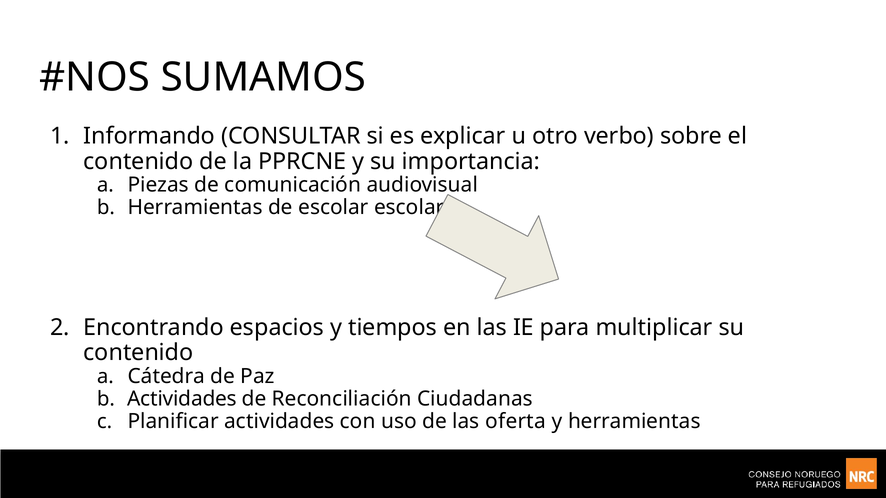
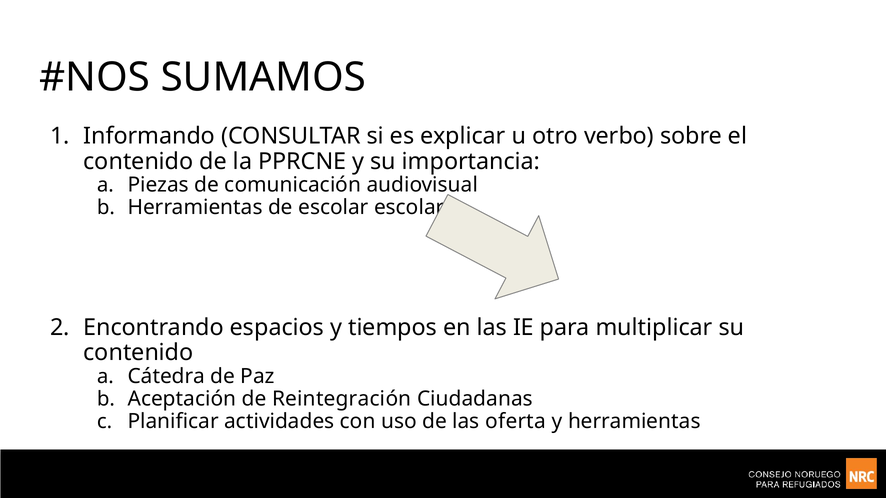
Actividades at (182, 399): Actividades -> Aceptación
Reconciliación: Reconciliación -> Reintegración
